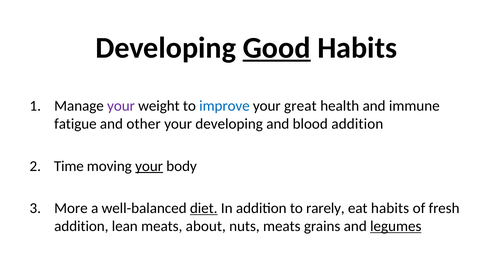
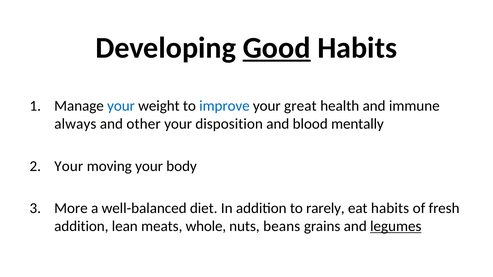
your at (121, 106) colour: purple -> blue
fatigue: fatigue -> always
your developing: developing -> disposition
blood addition: addition -> mentally
Time at (69, 166): Time -> Your
your at (149, 166) underline: present -> none
diet underline: present -> none
about: about -> whole
nuts meats: meats -> beans
